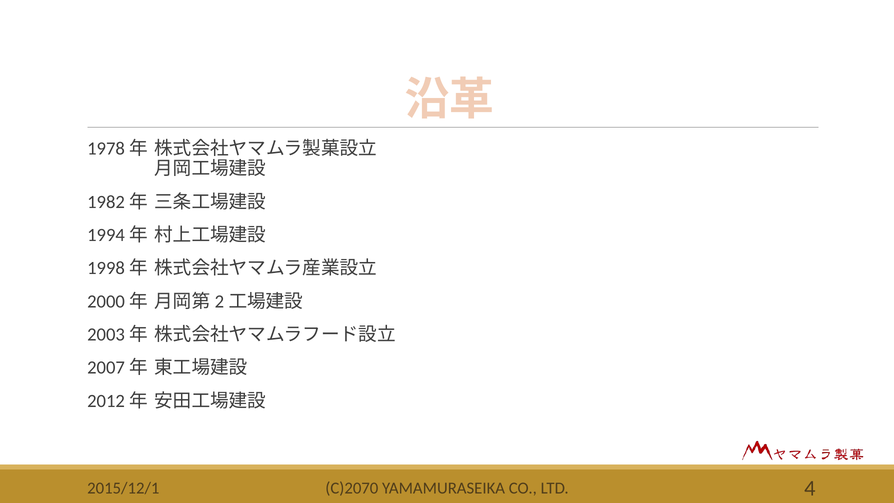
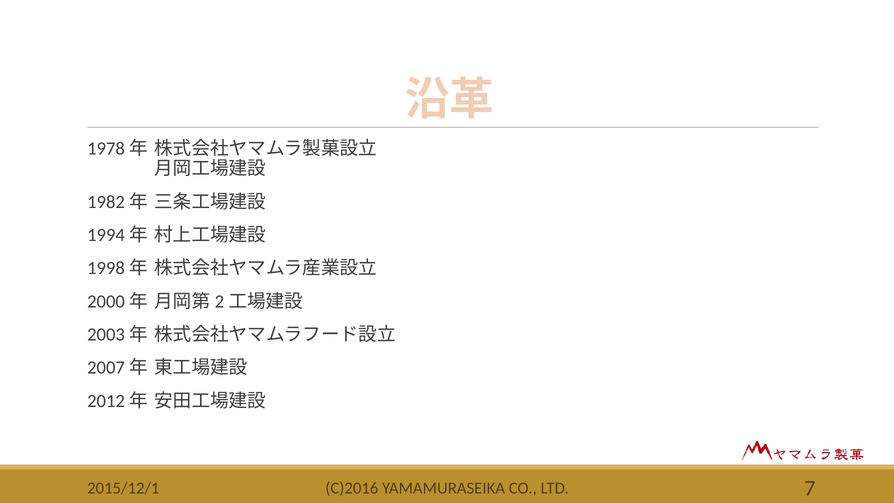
C)2070: C)2070 -> C)2016
4: 4 -> 7
